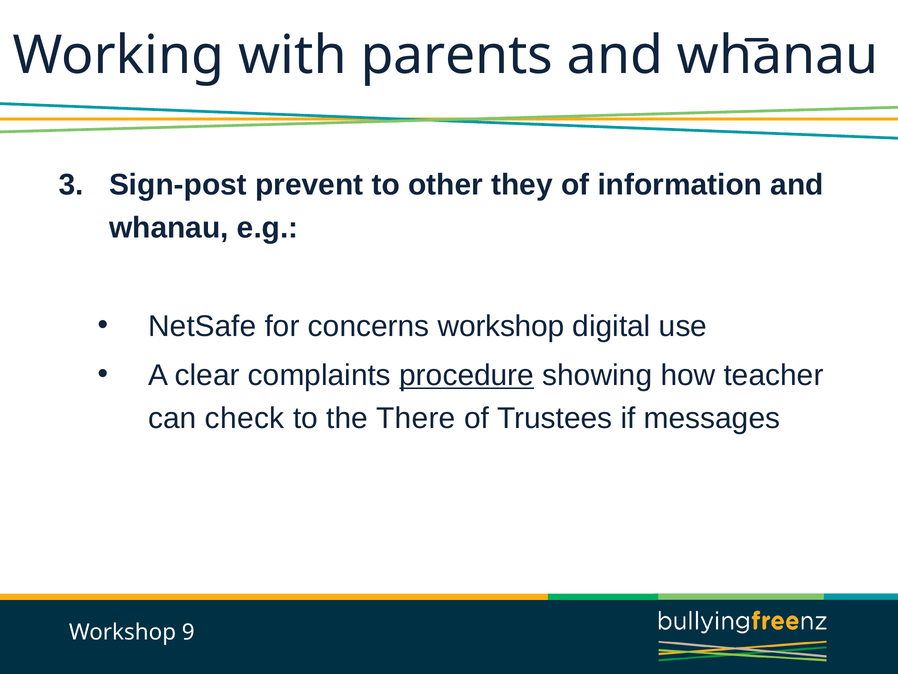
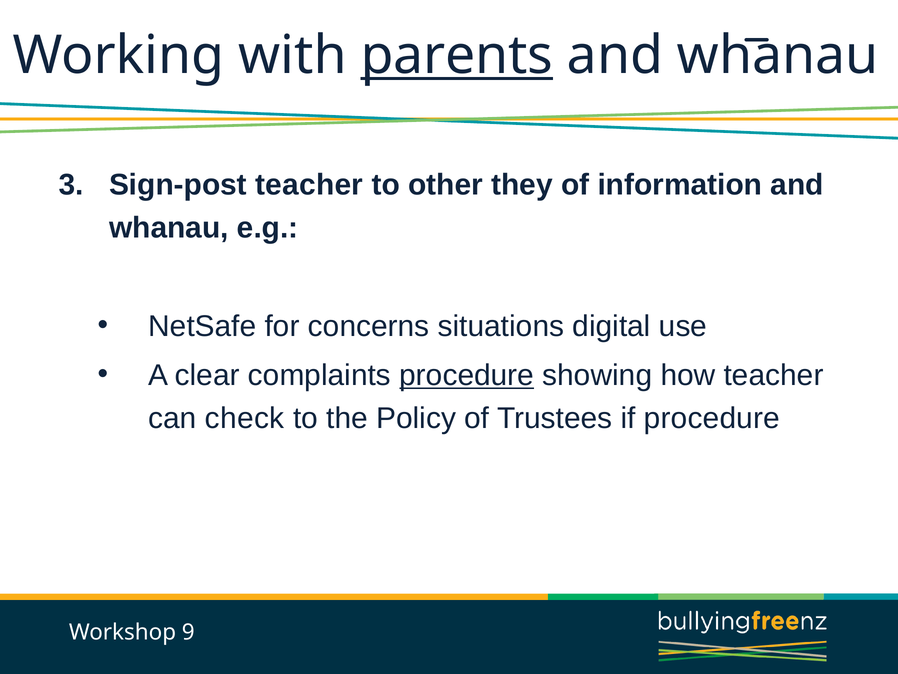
parents underline: none -> present
Sign-post prevent: prevent -> teacher
concerns workshop: workshop -> situations
There: There -> Policy
if messages: messages -> procedure
